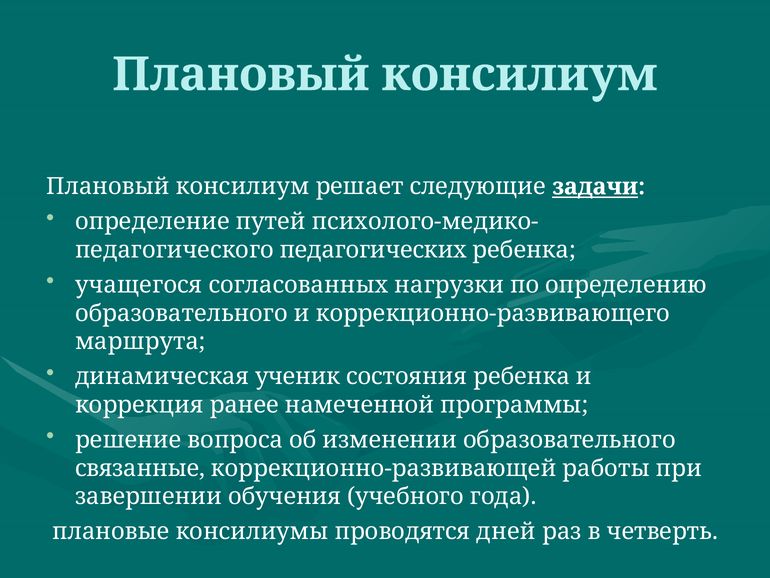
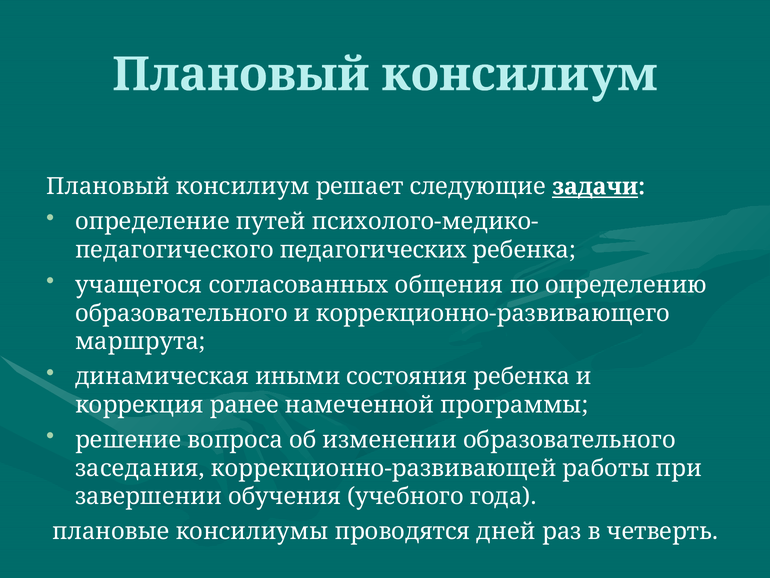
нагрузки: нагрузки -> общения
ученик: ученик -> иными
связанные: связанные -> заседания
